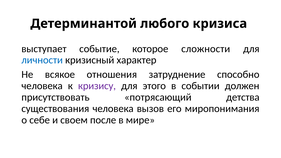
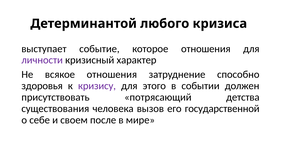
которое сложности: сложности -> отношения
личности colour: blue -> purple
человека at (42, 86): человека -> здоровья
миропонимания: миропонимания -> государственной
